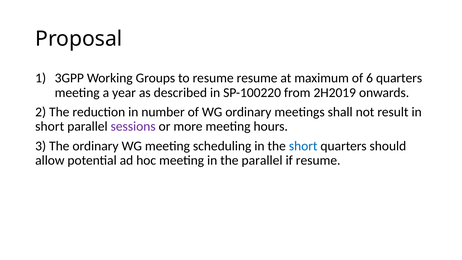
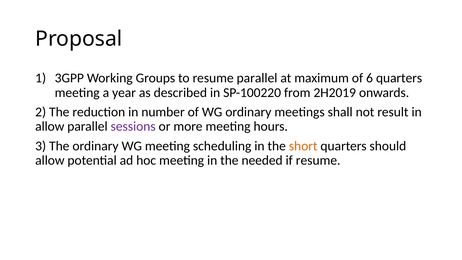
resume resume: resume -> parallel
short at (50, 126): short -> allow
short at (303, 146) colour: blue -> orange
the parallel: parallel -> needed
